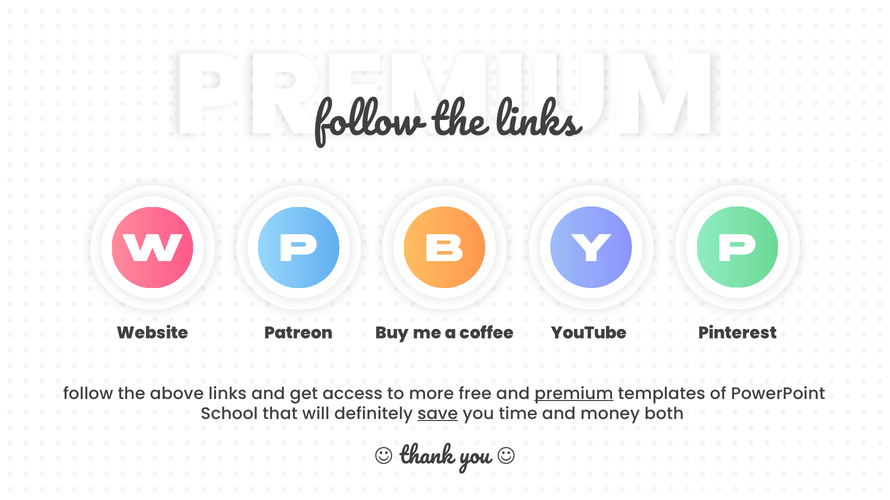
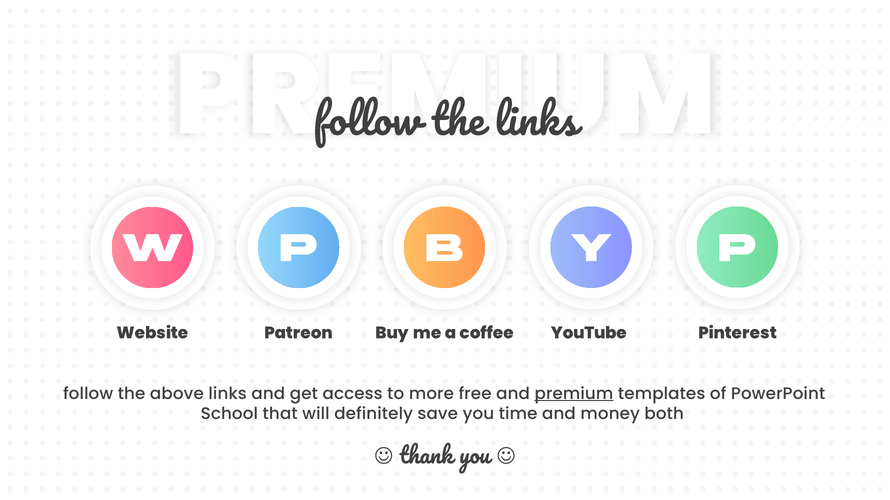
save underline: present -> none
